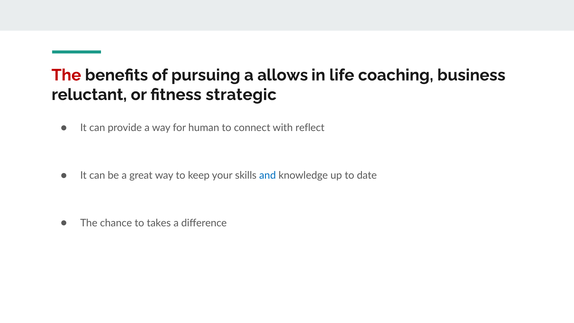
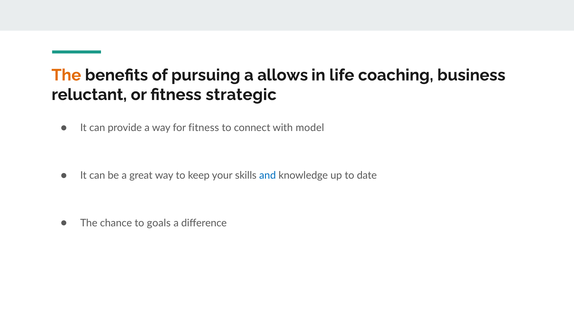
The at (66, 75) colour: red -> orange
for human: human -> fitness
reflect: reflect -> model
takes: takes -> goals
